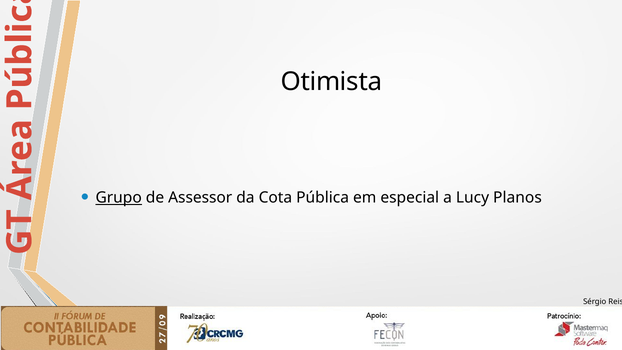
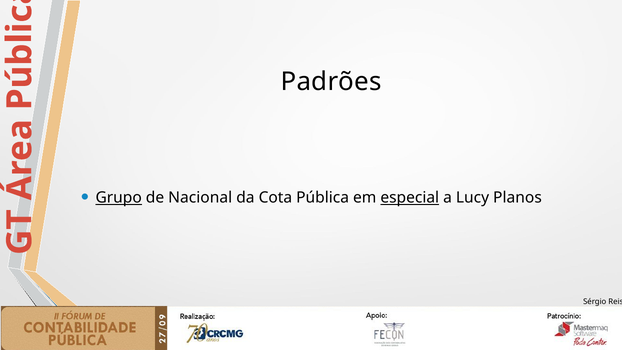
Otimista: Otimista -> Padrões
Assessor: Assessor -> Nacional
especial underline: none -> present
